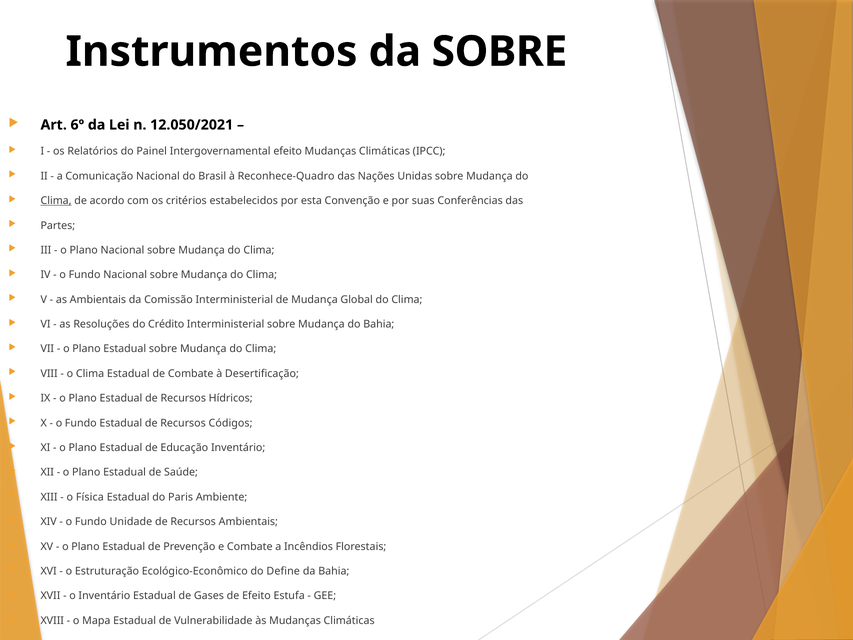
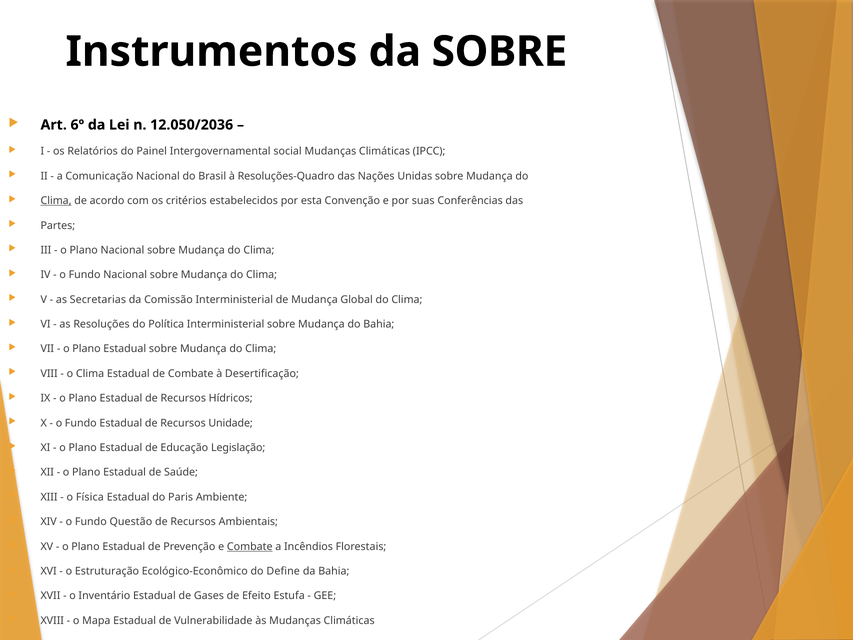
12.050/2021: 12.050/2021 -> 12.050/2036
Intergovernamental efeito: efeito -> social
Reconhece-Quadro: Reconhece-Quadro -> Resoluções-Quadro
as Ambientais: Ambientais -> Secretarias
Crédito: Crédito -> Política
Códigos: Códigos -> Unidade
Educação Inventário: Inventário -> Legislação
Unidade: Unidade -> Questão
Combate at (250, 546) underline: none -> present
